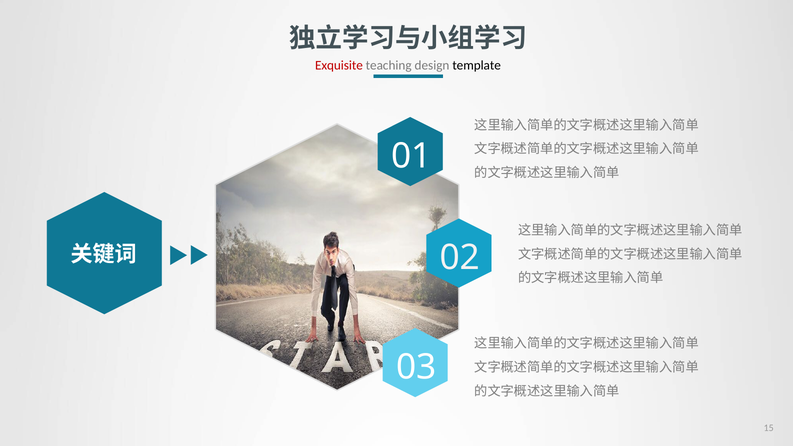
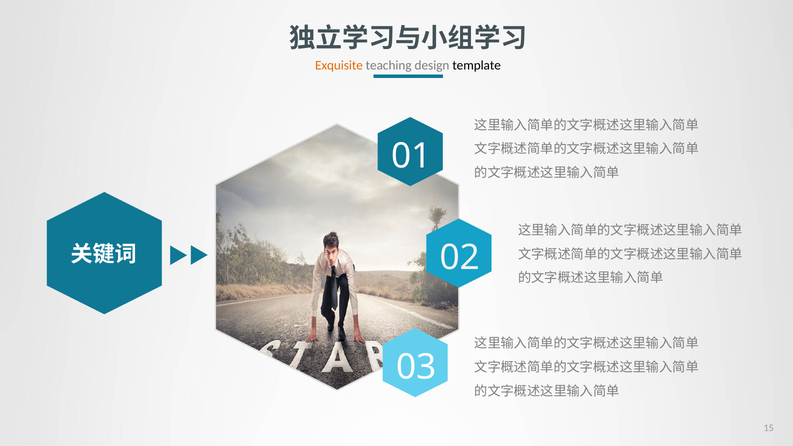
Exquisite colour: red -> orange
